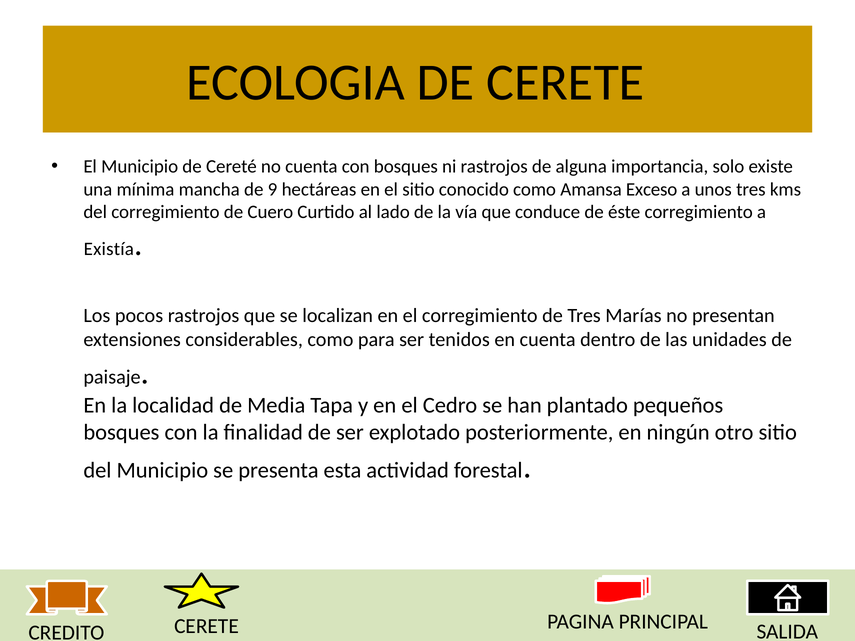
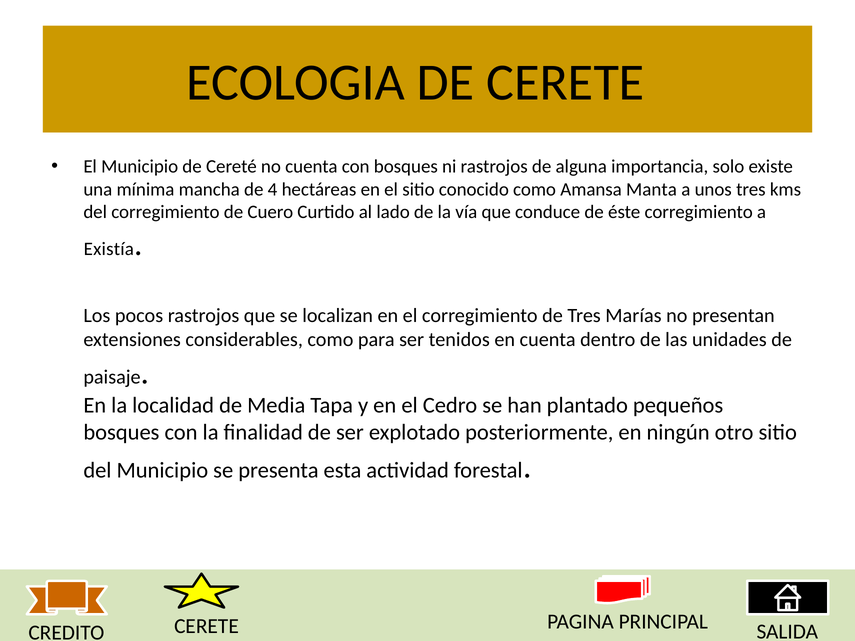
9: 9 -> 4
Exceso: Exceso -> Manta
